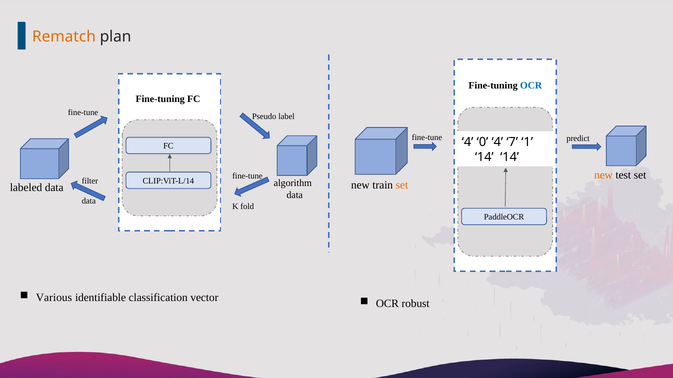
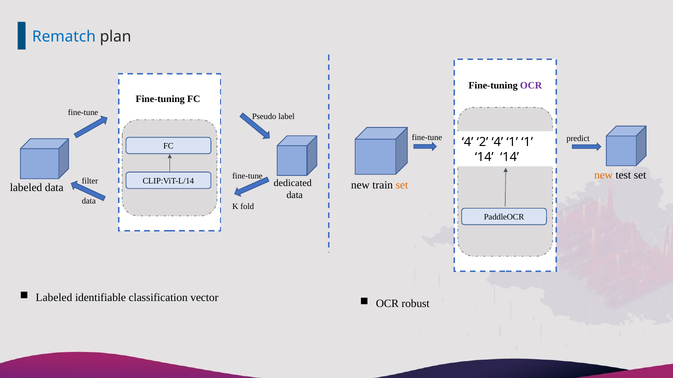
Rematch colour: orange -> blue
OCR at (531, 86) colour: blue -> purple
0: 0 -> 2
4 7: 7 -> 1
algorithm: algorithm -> dedicated
Various at (54, 298): Various -> Labeled
